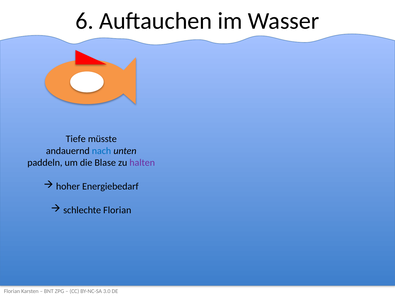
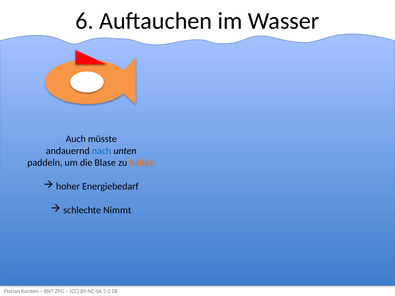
Tiefe: Tiefe -> Auch
halten colour: purple -> orange
schlechte Florian: Florian -> Nimmt
